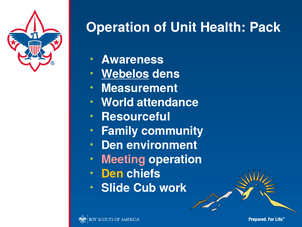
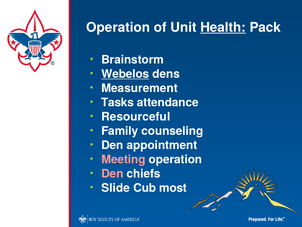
Health underline: none -> present
Awareness: Awareness -> Brainstorm
World: World -> Tasks
community: community -> counseling
environment: environment -> appointment
Den at (112, 173) colour: yellow -> pink
work: work -> most
